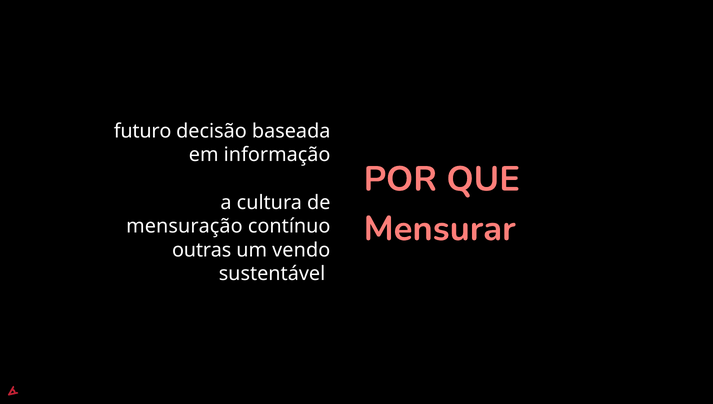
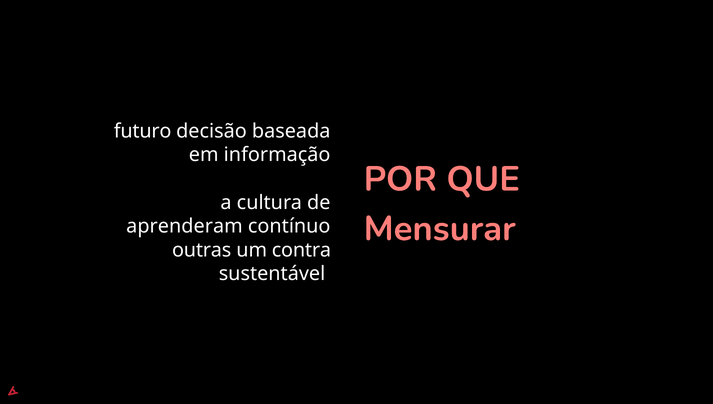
mensuração: mensuração -> aprenderam
vendo: vendo -> contra
